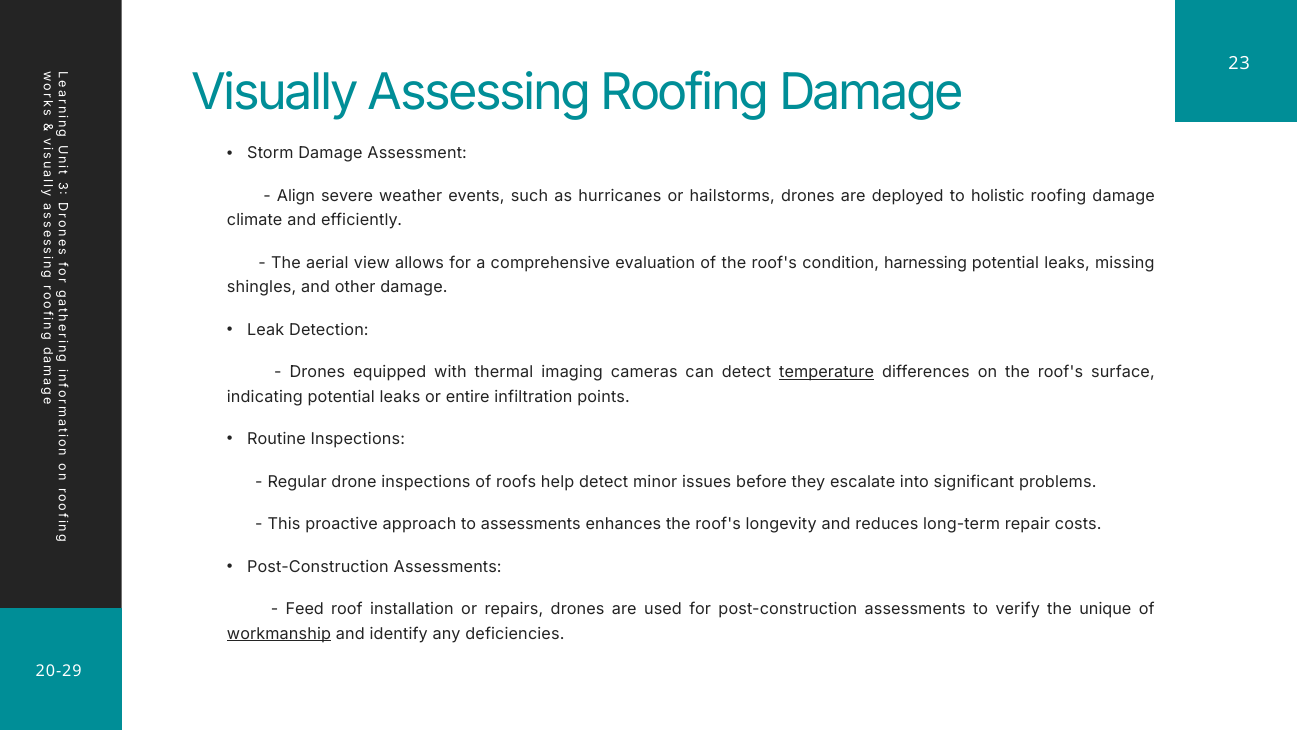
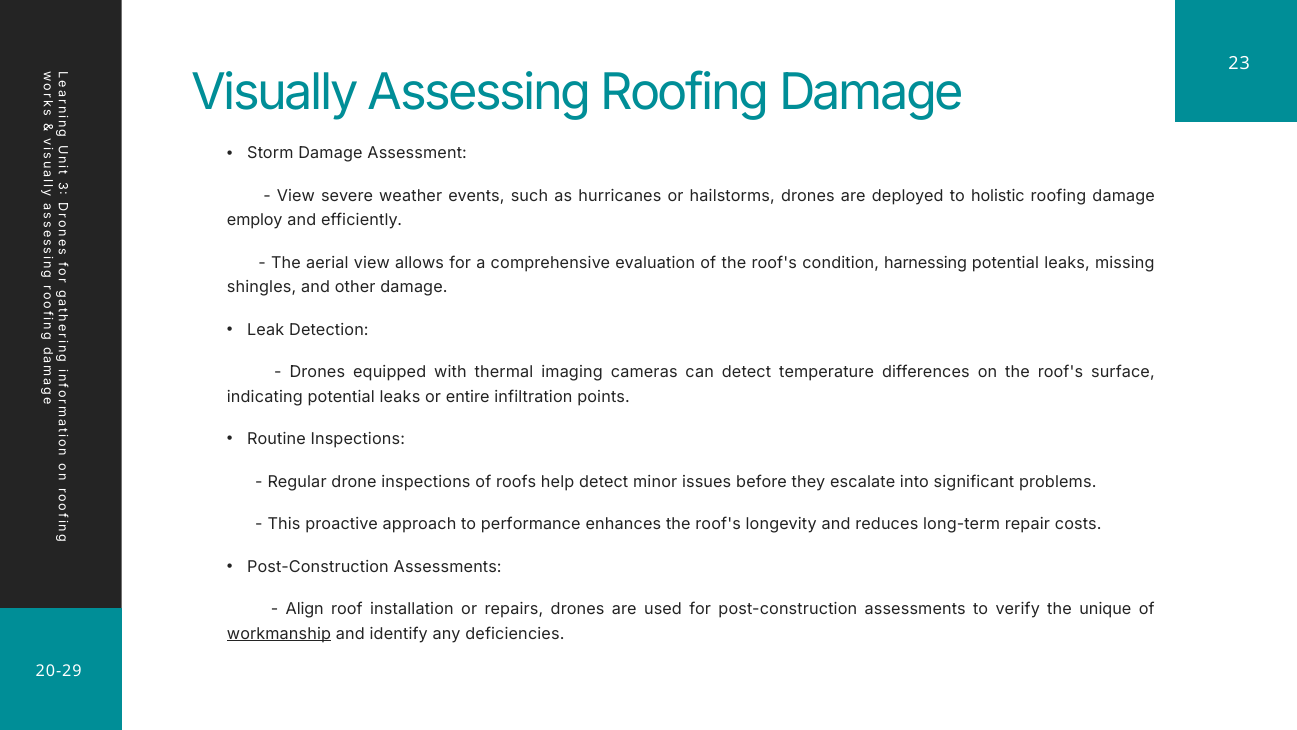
Align at (296, 196): Align -> View
climate: climate -> employ
temperature underline: present -> none
to assessments: assessments -> performance
Feed: Feed -> Align
